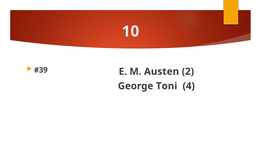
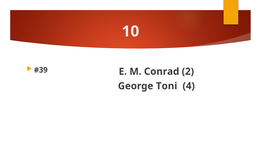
Austen: Austen -> Conrad
